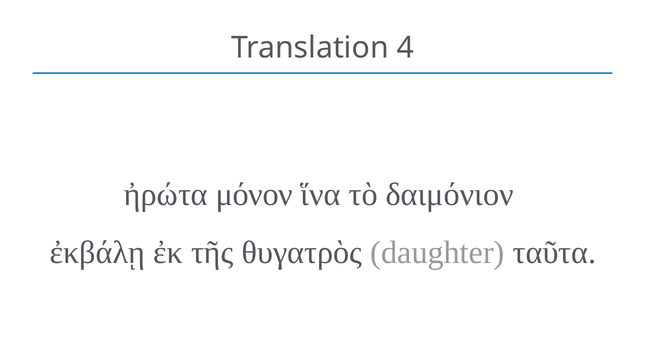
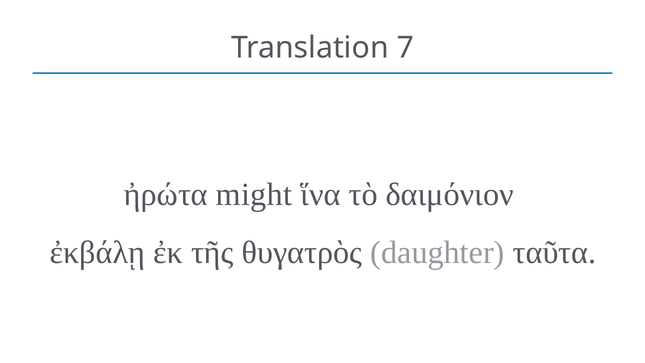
4: 4 -> 7
μόνον: μόνον -> might
